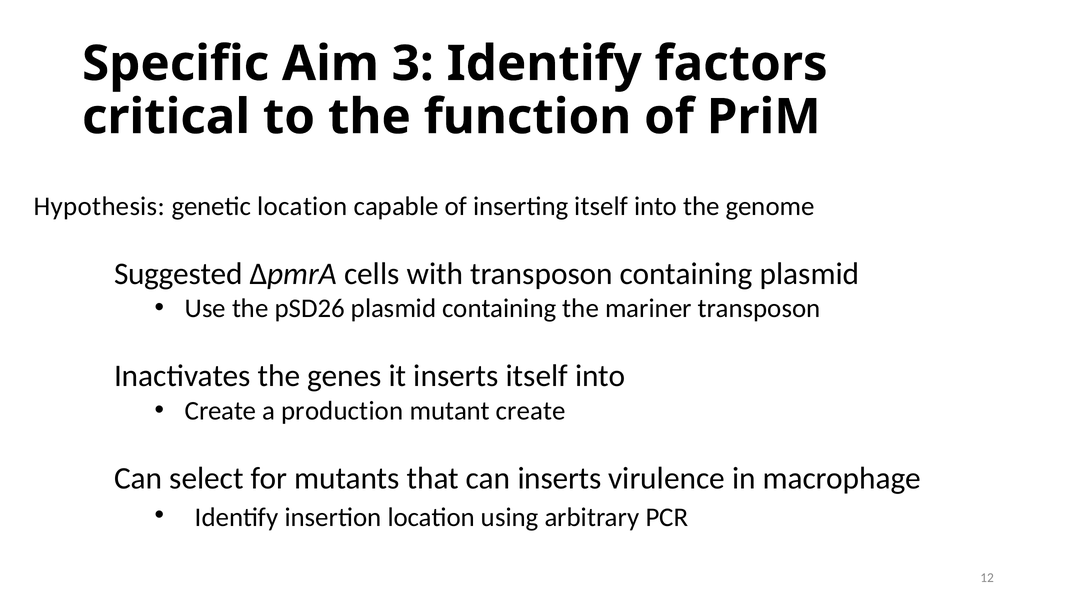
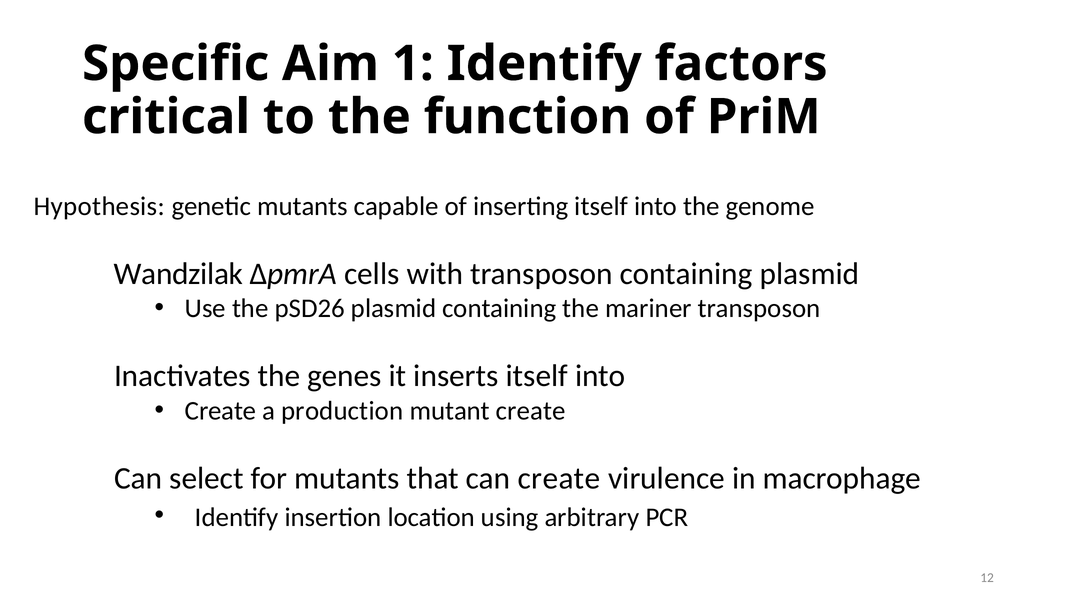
3: 3 -> 1
genetic location: location -> mutants
Suggested: Suggested -> Wandzilak
can inserts: inserts -> create
